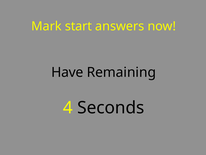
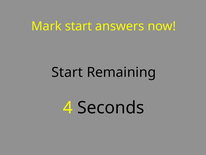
Have at (67, 72): Have -> Start
